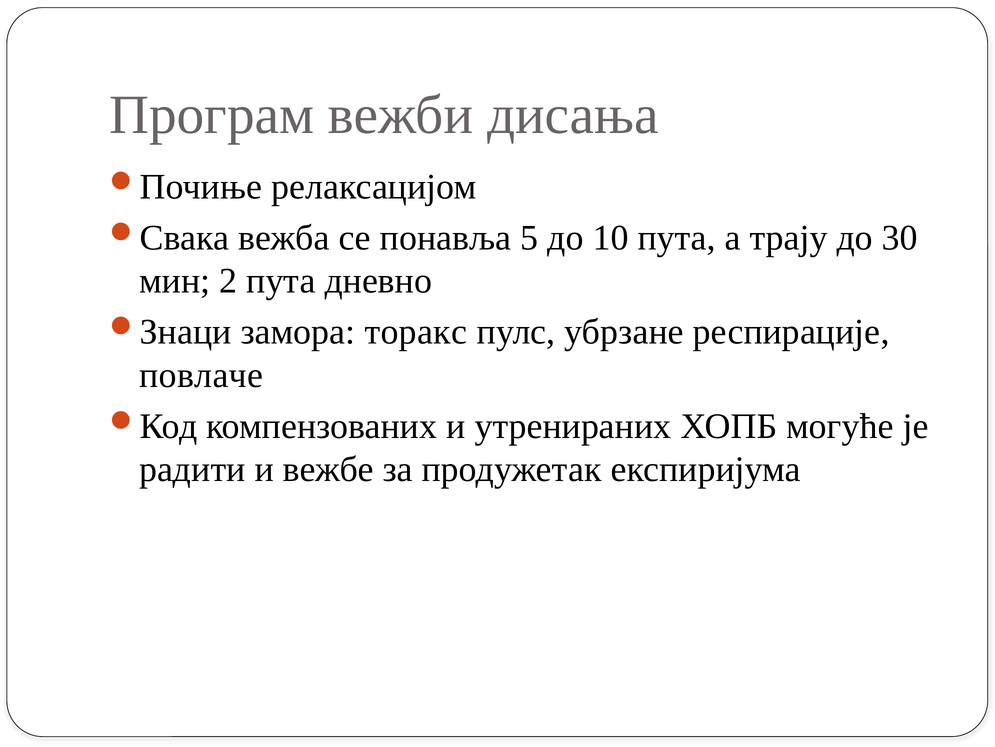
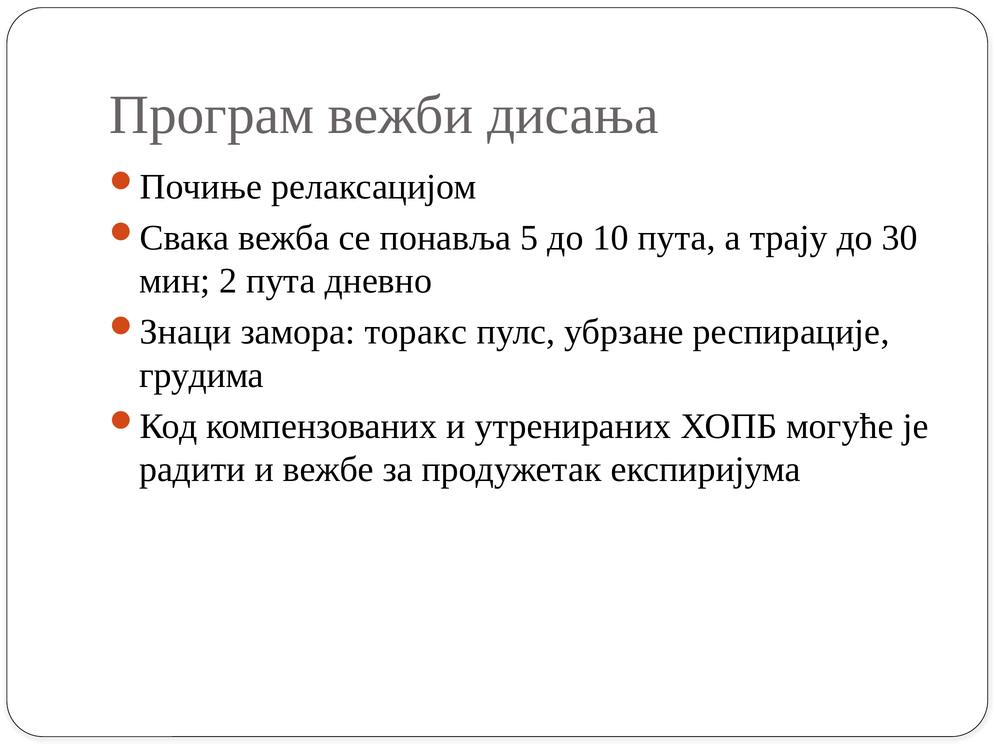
повлаче: повлаче -> грудима
